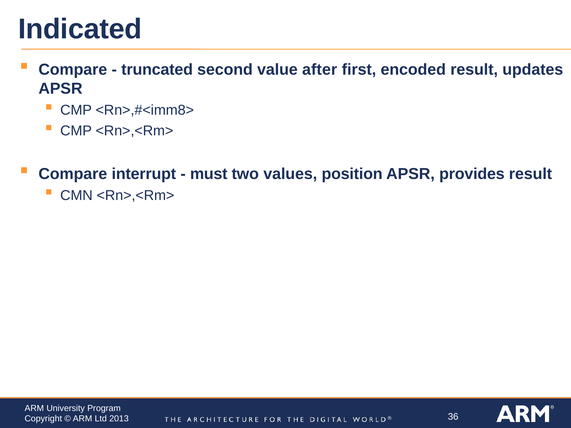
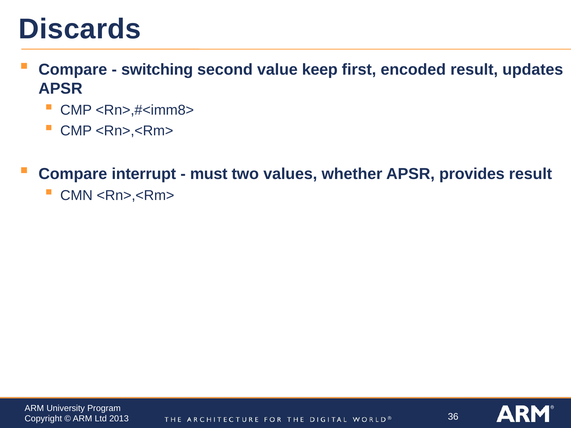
Indicated: Indicated -> Discards
truncated: truncated -> switching
after: after -> keep
position: position -> whether
